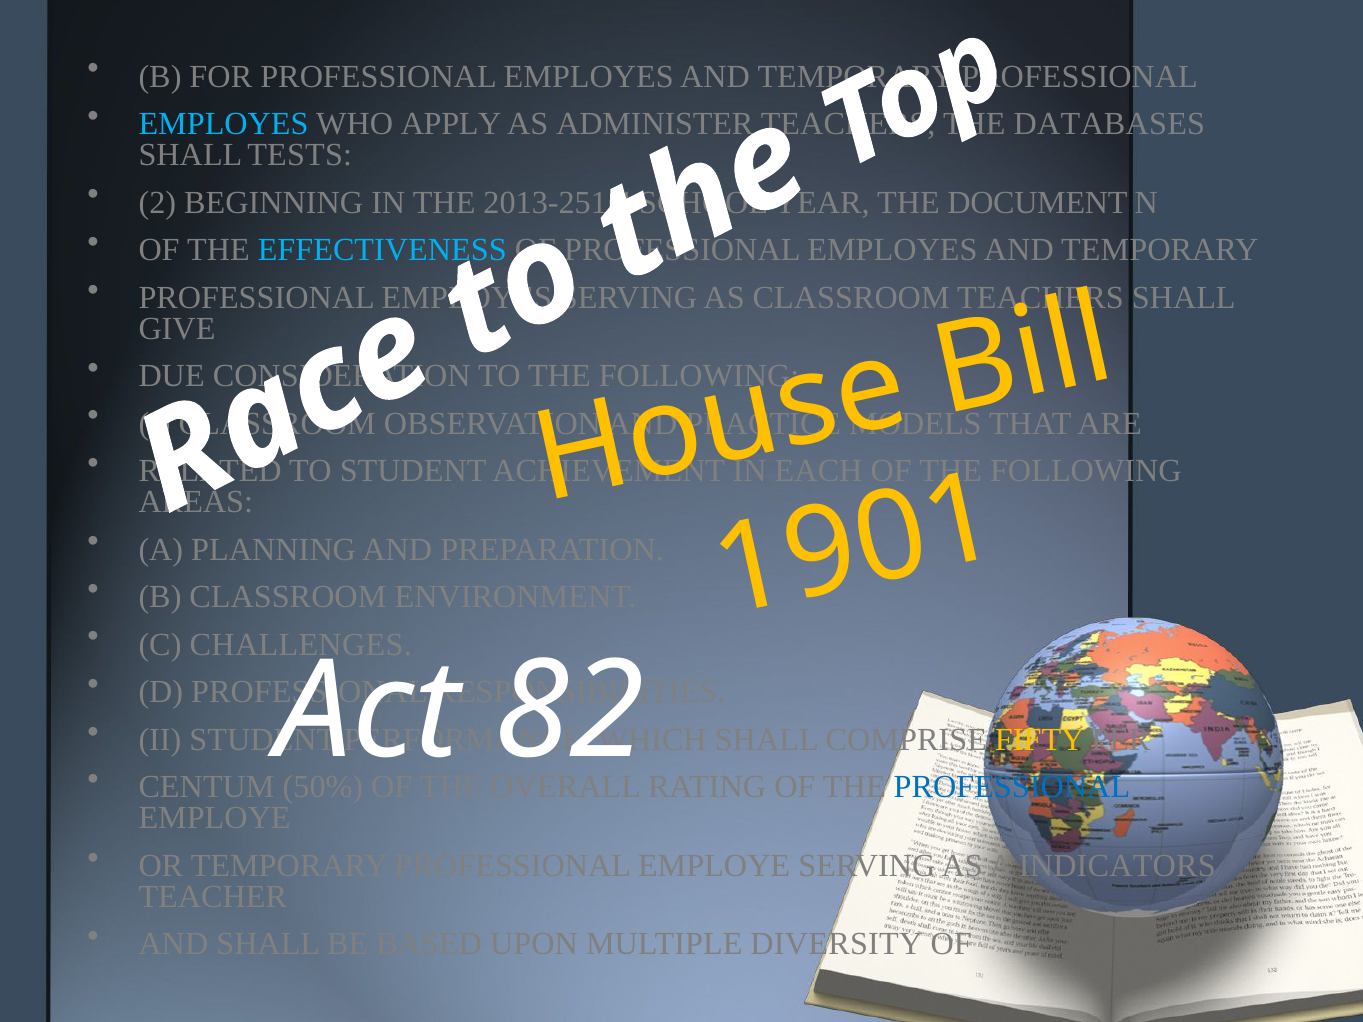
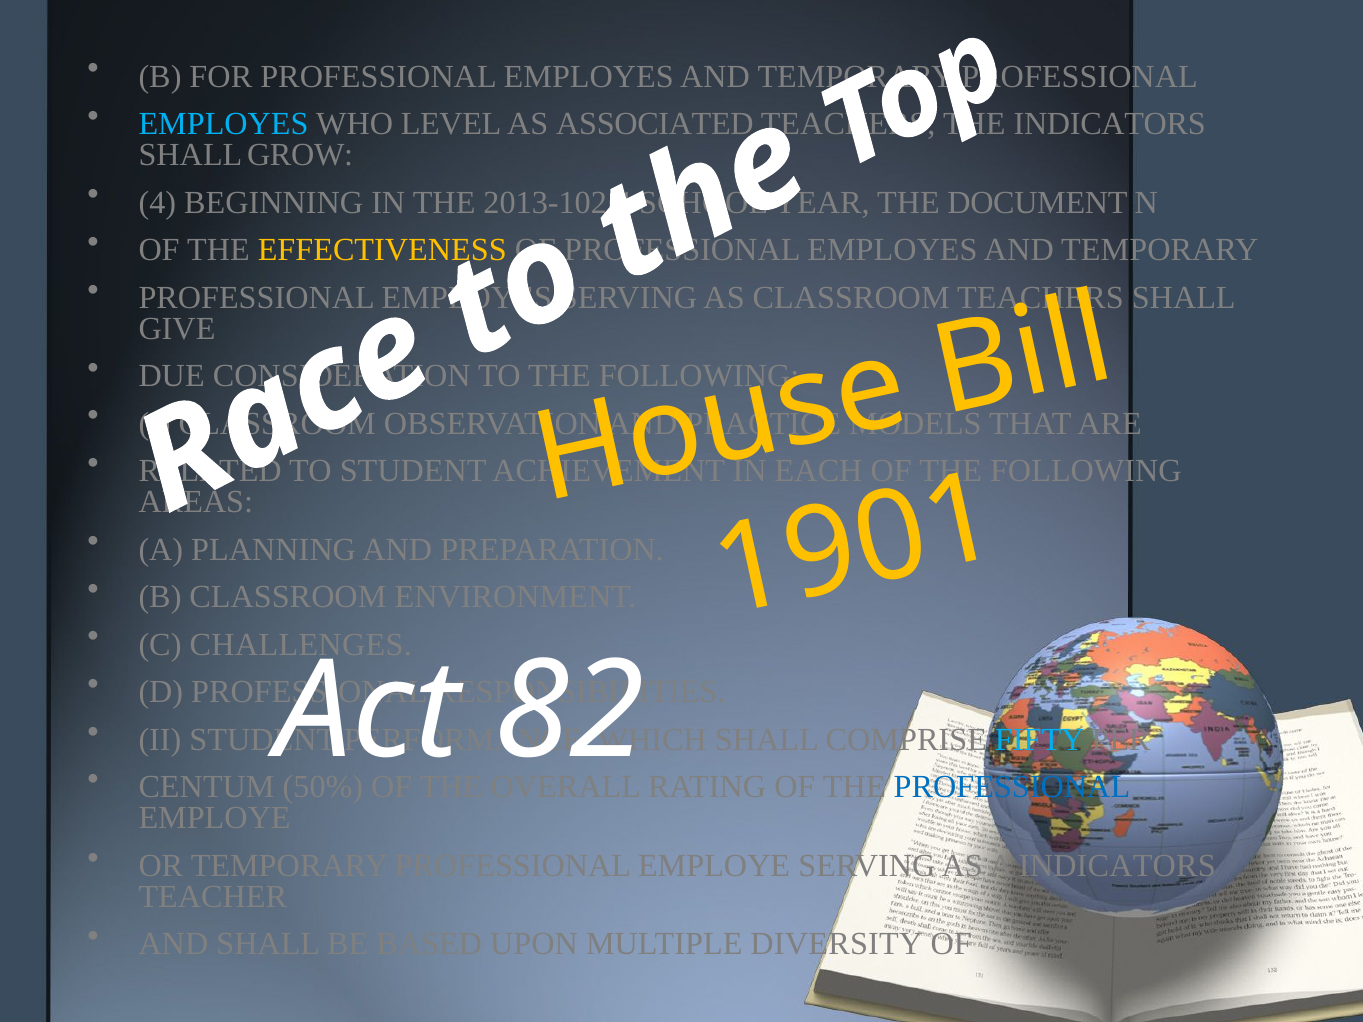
APPLY: APPLY -> LEVEL
ADMINISTER: ADMINISTER -> ASSOCIATED
DATABASES at (1109, 124): DATABASES -> INDICATORS
TESTS: TESTS -> GROW
2 at (157, 203): 2 -> 4
2013-251: 2013-251 -> 2013-102
EFFECTIVENESS colour: light blue -> yellow
FIFTY colour: yellow -> light blue
